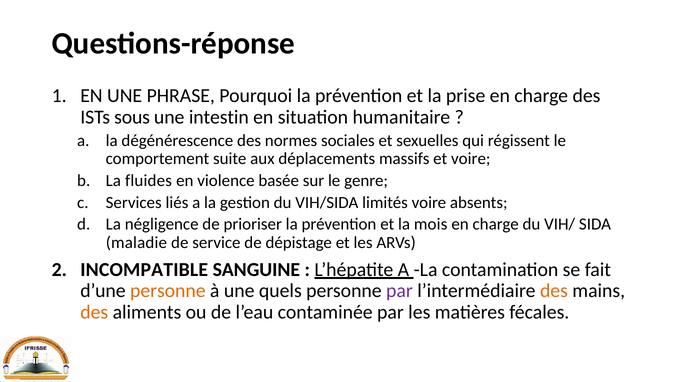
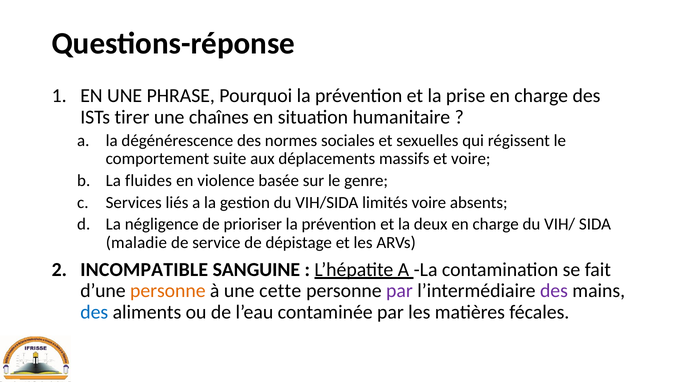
sous: sous -> tirer
intestin: intestin -> chaînes
mois: mois -> deux
quels: quels -> cette
des at (554, 290) colour: orange -> purple
des at (94, 312) colour: orange -> blue
